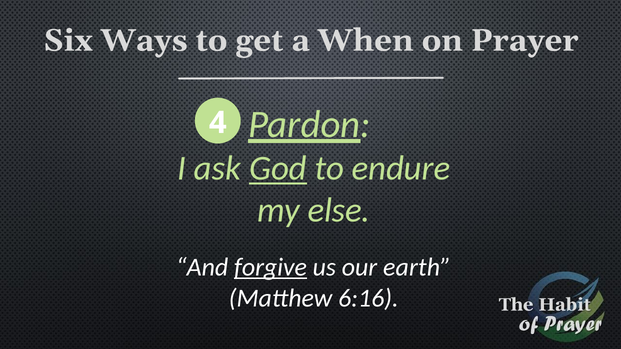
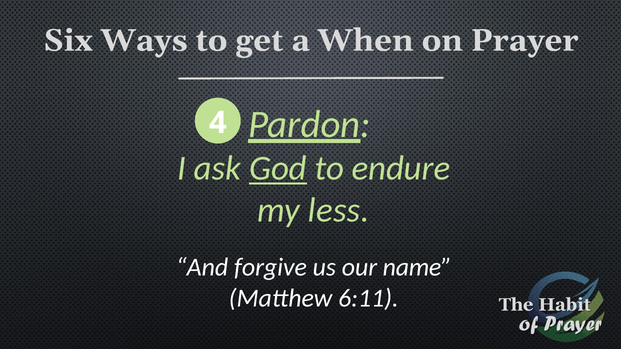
else: else -> less
forgive underline: present -> none
earth: earth -> name
6:16: 6:16 -> 6:11
